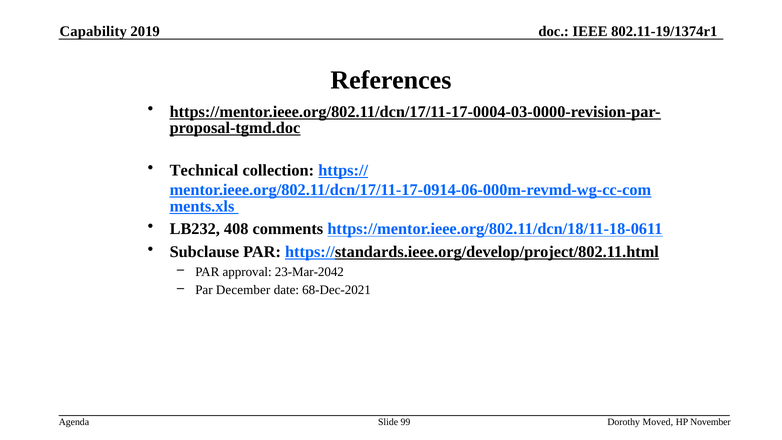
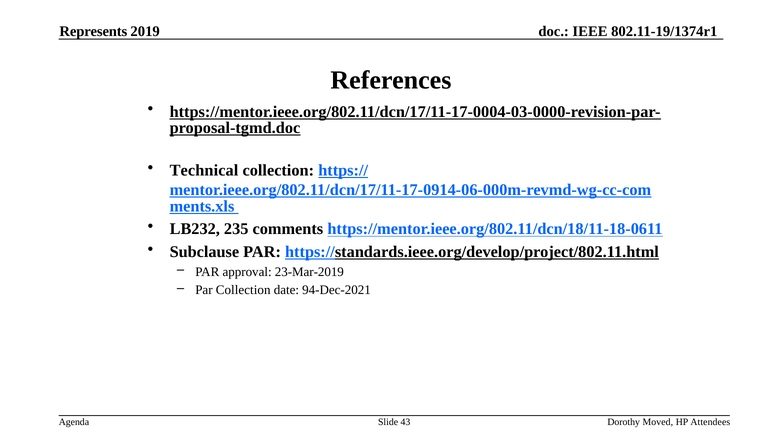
Capability: Capability -> Represents
408: 408 -> 235
23-Mar-2042: 23-Mar-2042 -> 23-Mar-2019
Par December: December -> Collection
68-Dec-2021: 68-Dec-2021 -> 94-Dec-2021
99: 99 -> 43
November: November -> Attendees
